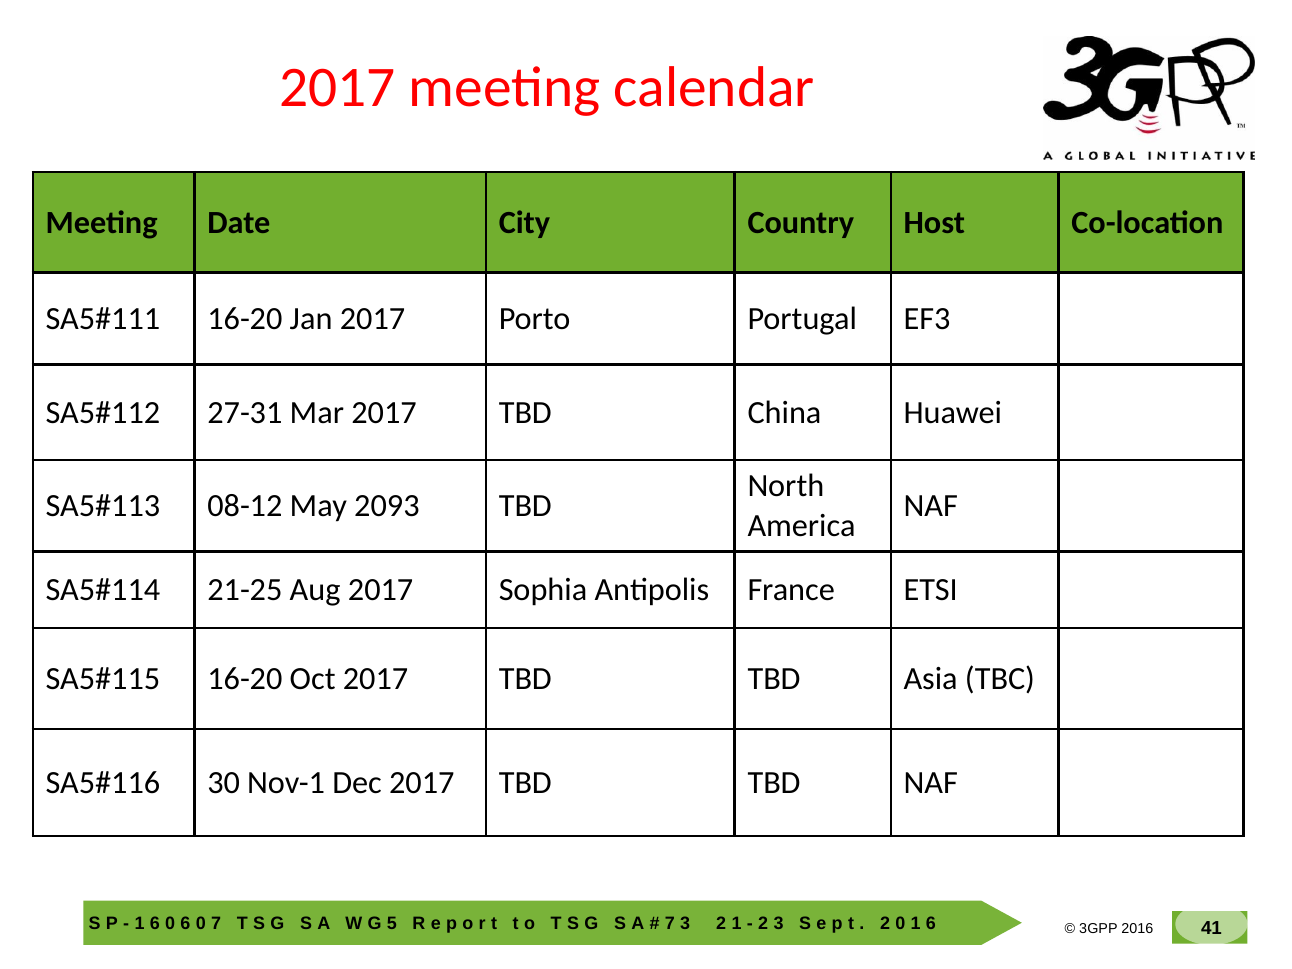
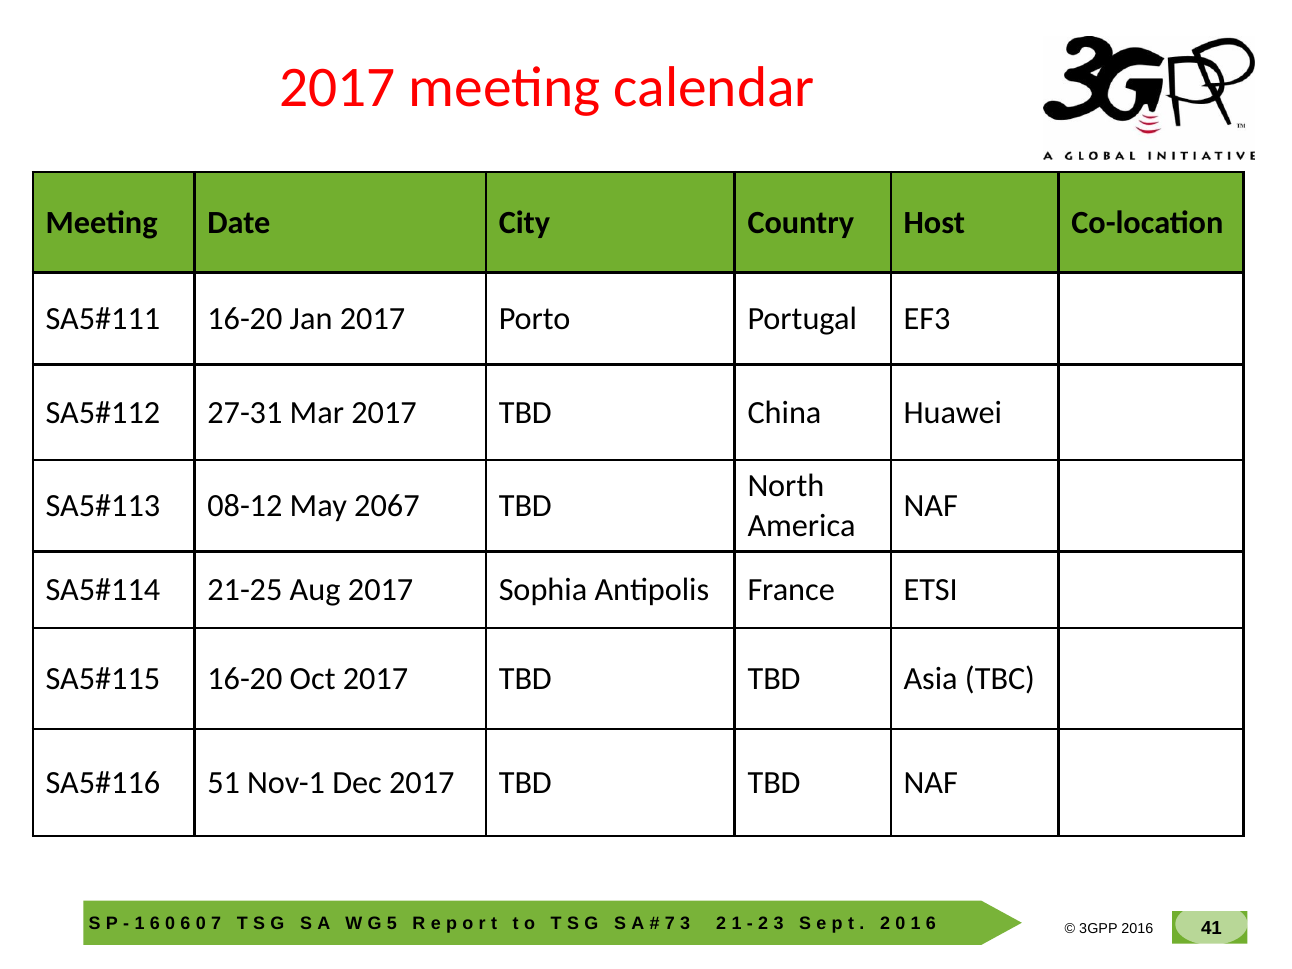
2093: 2093 -> 2067
30: 30 -> 51
